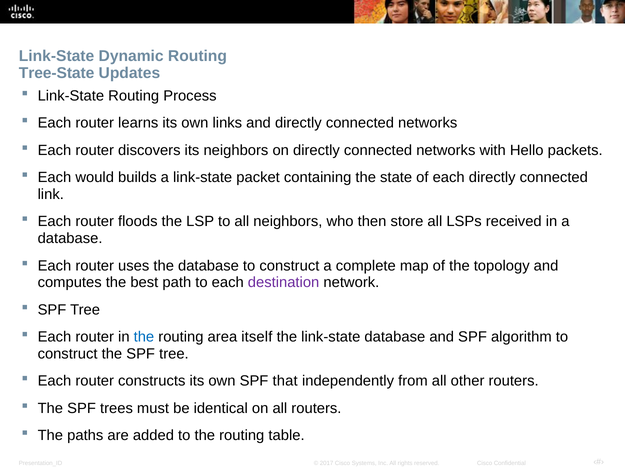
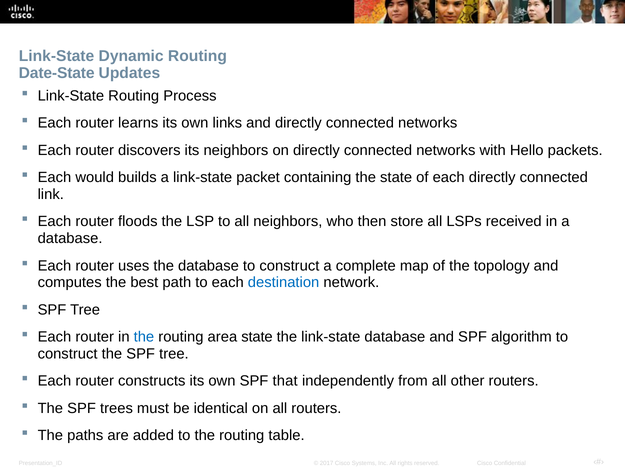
Tree-State: Tree-State -> Date-State
destination colour: purple -> blue
area itself: itself -> state
